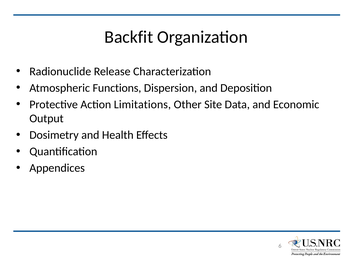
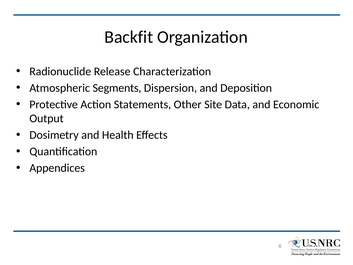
Functions: Functions -> Segments
Limitations: Limitations -> Statements
